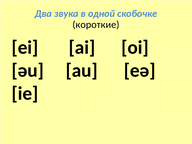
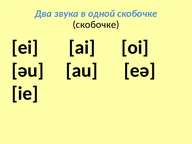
короткие at (96, 25): короткие -> скобочке
